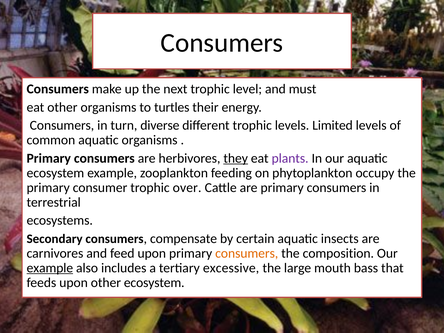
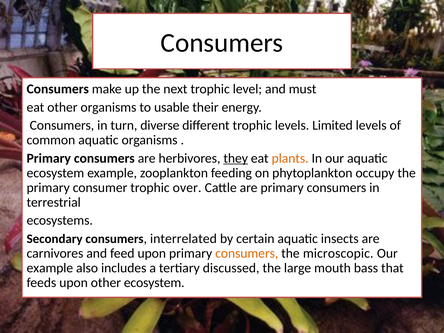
turtles: turtles -> usable
plants colour: purple -> orange
compensate: compensate -> interrelated
composition: composition -> microscopic
example at (50, 268) underline: present -> none
excessive: excessive -> discussed
